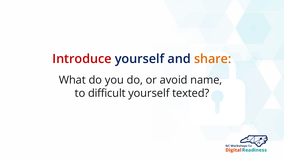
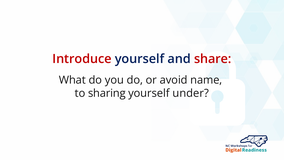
share colour: orange -> red
difficult: difficult -> sharing
texted: texted -> under
